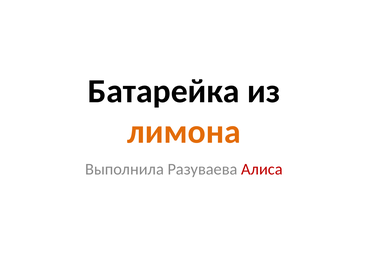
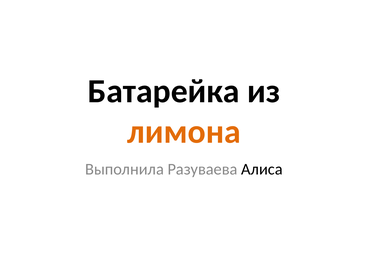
Алиса colour: red -> black
